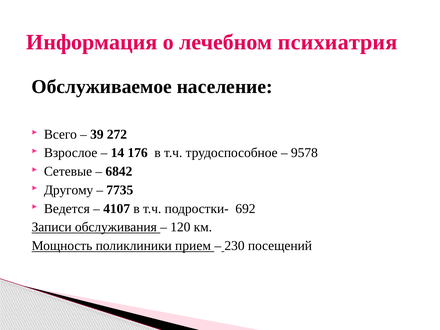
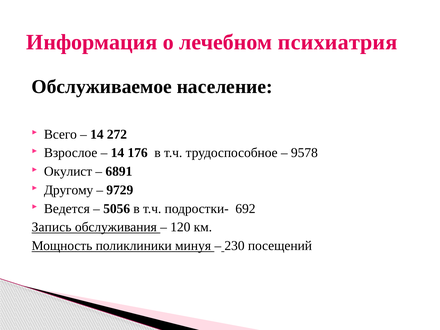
39 at (97, 134): 39 -> 14
Сетевые: Сетевые -> Окулист
6842: 6842 -> 6891
7735: 7735 -> 9729
4107: 4107 -> 5056
Записи: Записи -> Запись
прием: прием -> минуя
